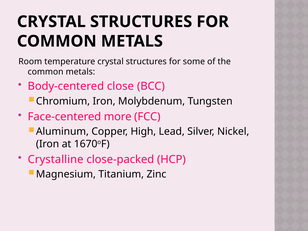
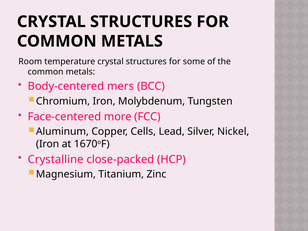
close: close -> mers
High: High -> Cells
